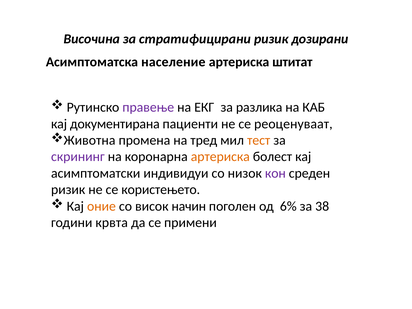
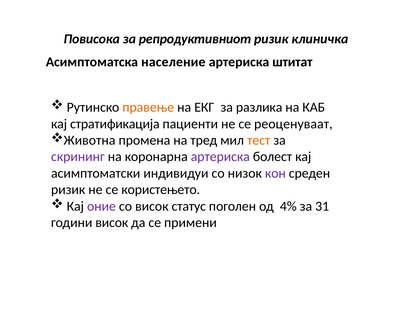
Височина: Височина -> Повисока
стратифицирани: стратифицирани -> репродуктивниот
дозирани: дозирани -> клиничка
правење colour: purple -> orange
документирана: документирана -> стратификација
артериска at (220, 157) colour: orange -> purple
оние colour: orange -> purple
начин: начин -> статус
6%: 6% -> 4%
38: 38 -> 31
години крвта: крвта -> висок
